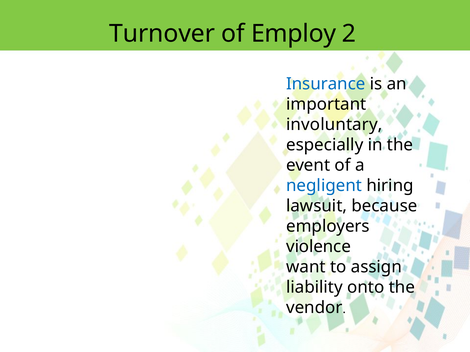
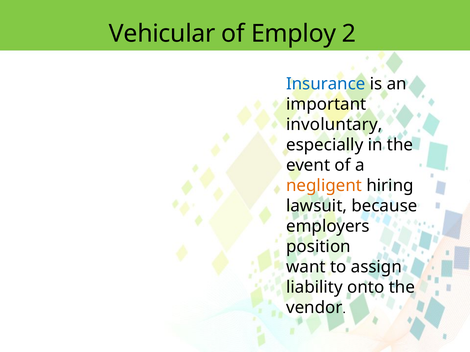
Turnover: Turnover -> Vehicular
negligent colour: blue -> orange
violence: violence -> position
